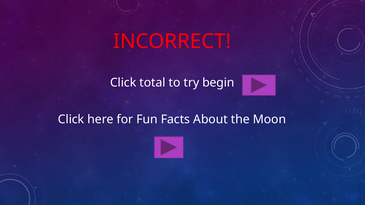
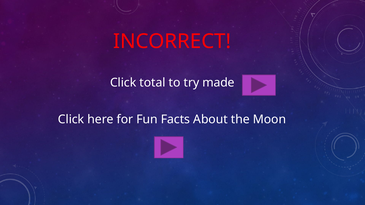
begin: begin -> made
